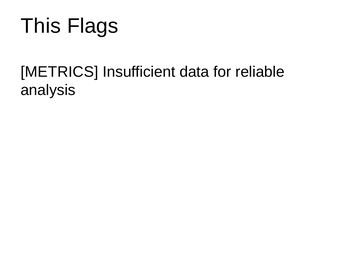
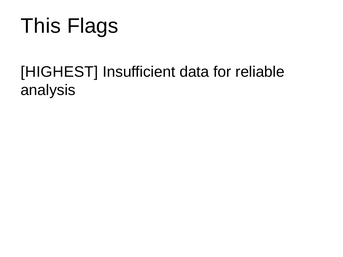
METRICS: METRICS -> HIGHEST
